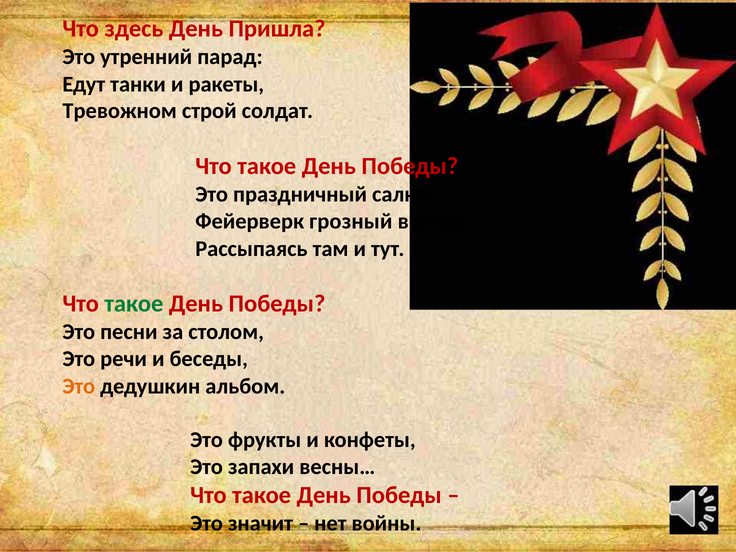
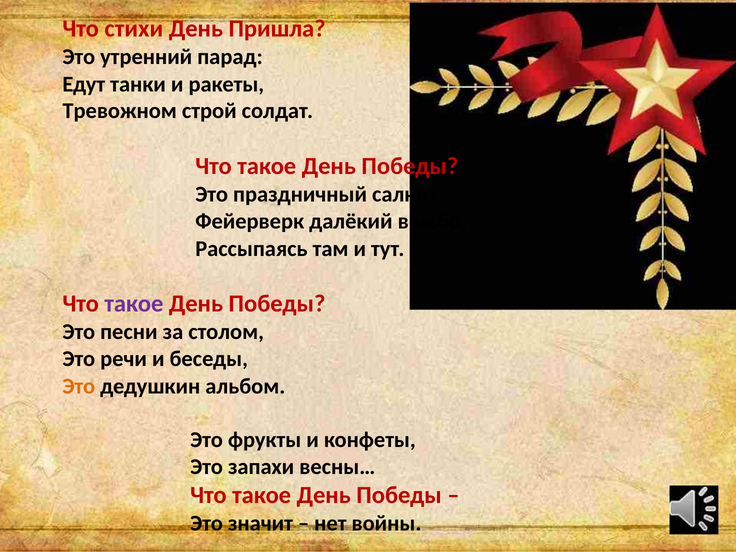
здесь: здесь -> стихи
грозный: грозный -> далёкий
такое at (134, 304) colour: green -> purple
